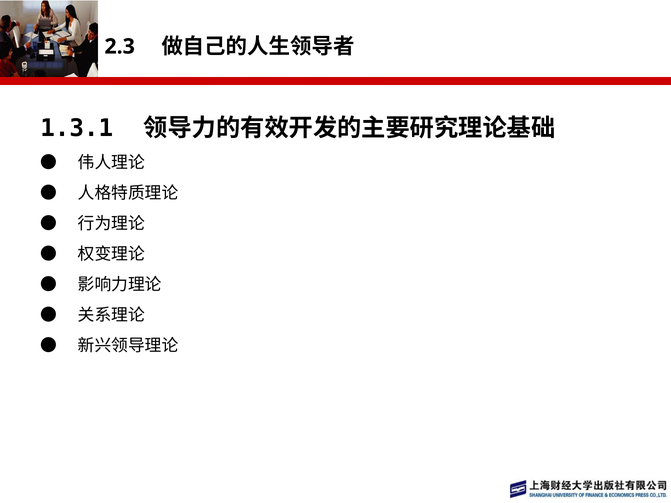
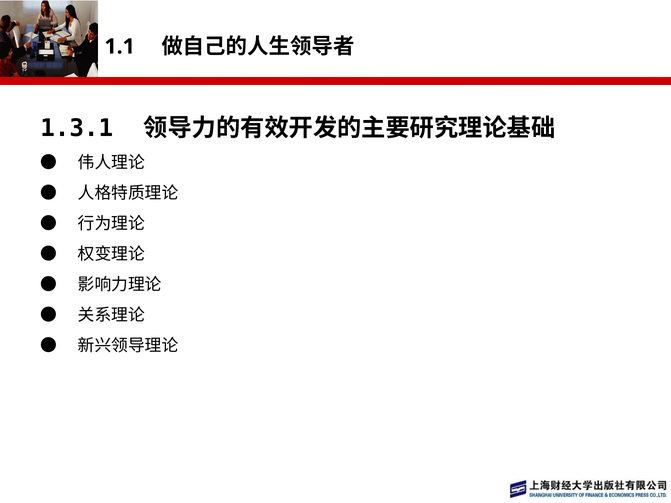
2.3: 2.3 -> 1.1
